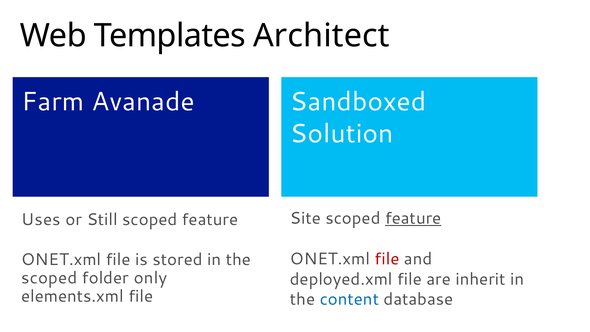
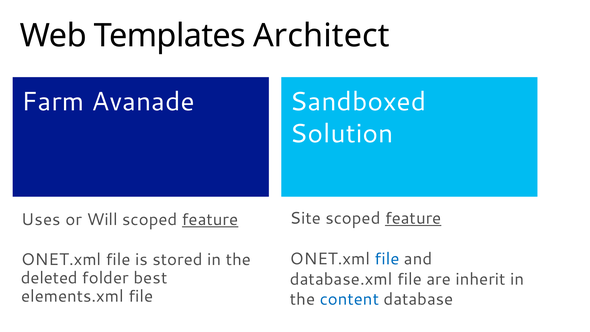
Still: Still -> Will
feature at (210, 219) underline: none -> present
file at (387, 259) colour: red -> blue
scoped at (49, 278): scoped -> deleted
only: only -> best
deployed.xml: deployed.xml -> database.xml
